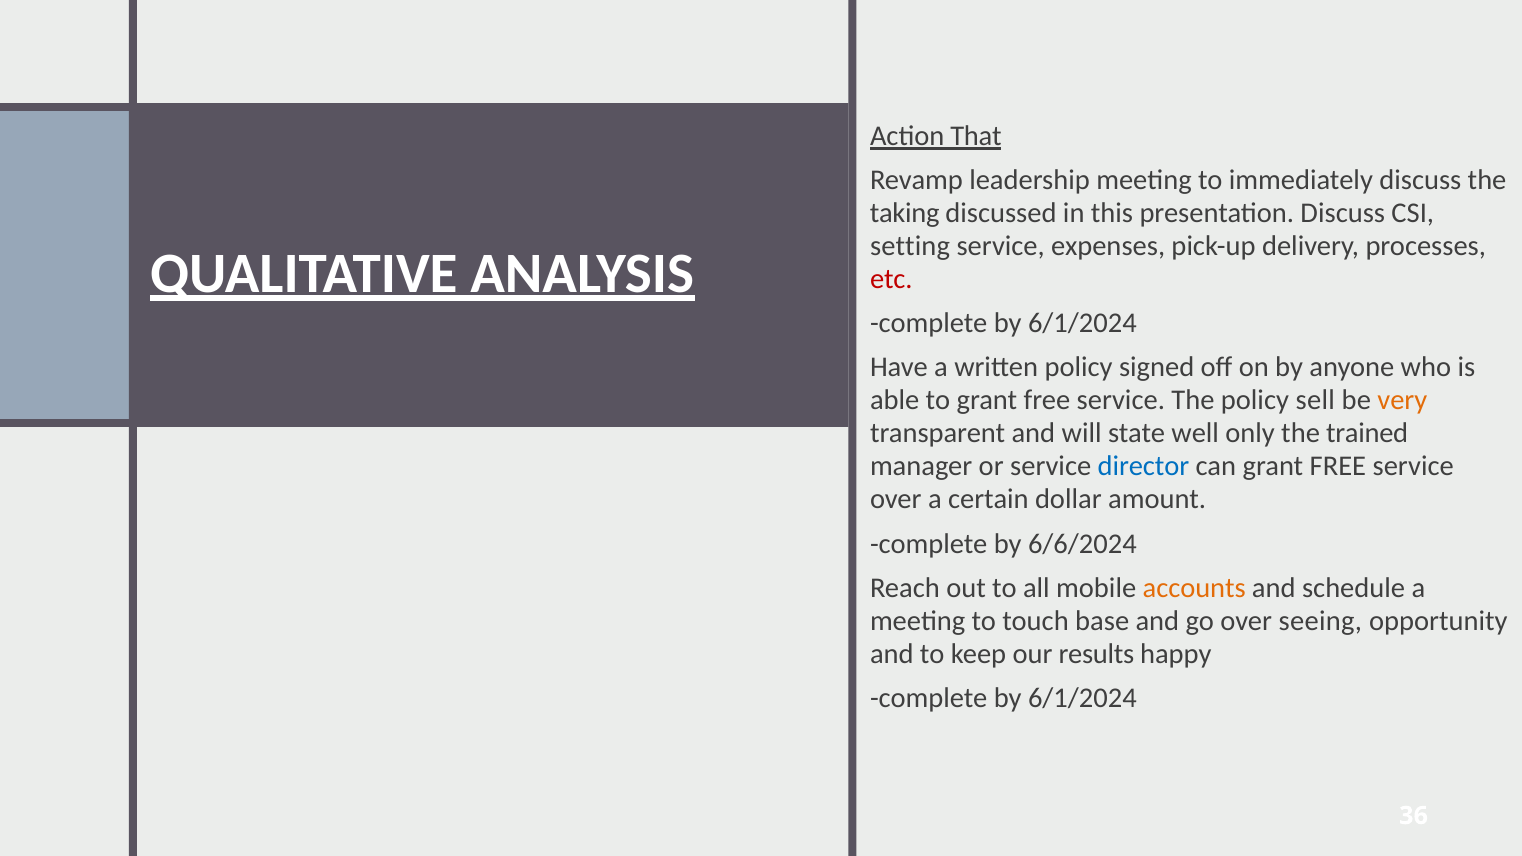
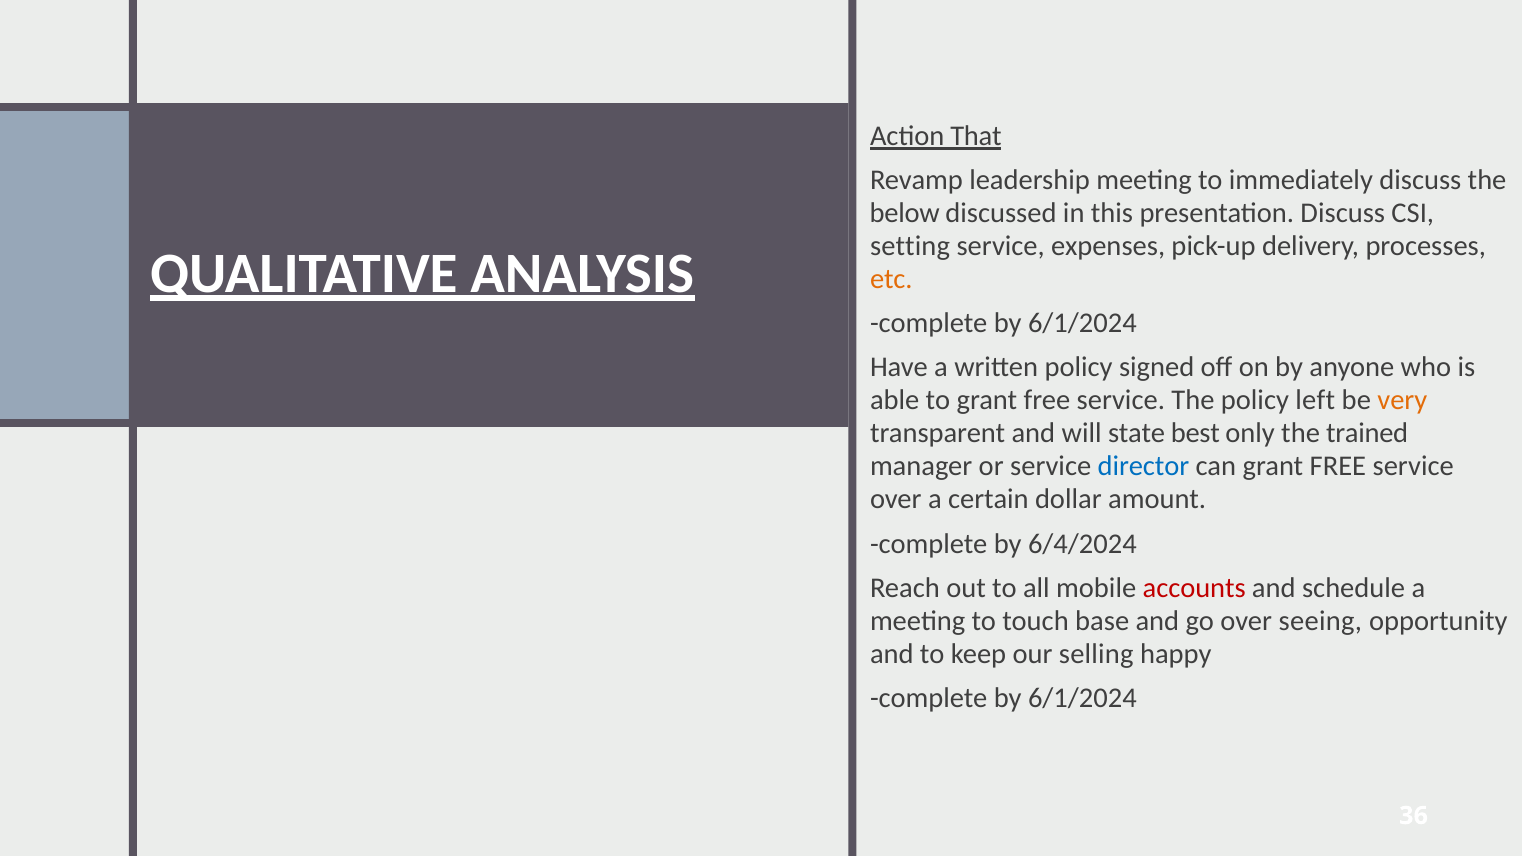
taking: taking -> below
etc colour: red -> orange
sell: sell -> left
well: well -> best
6/6/2024: 6/6/2024 -> 6/4/2024
accounts colour: orange -> red
results: results -> selling
